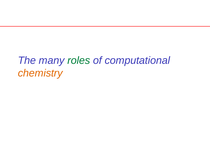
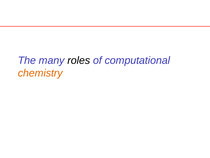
roles colour: green -> black
